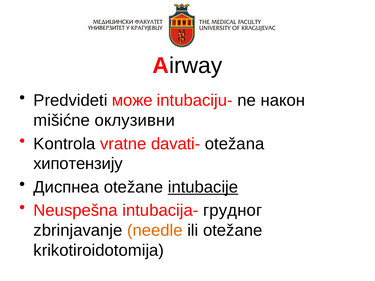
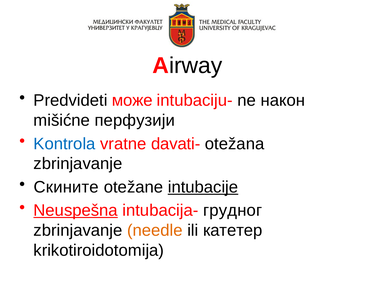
оклузивни: оклузивни -> перфузији
Kontrola colour: black -> blue
хипотензију at (78, 164): хипотензију -> zbrinjavanje
Диспнеа: Диспнеа -> Скините
Neuspešna underline: none -> present
ili otežane: otežane -> катетер
